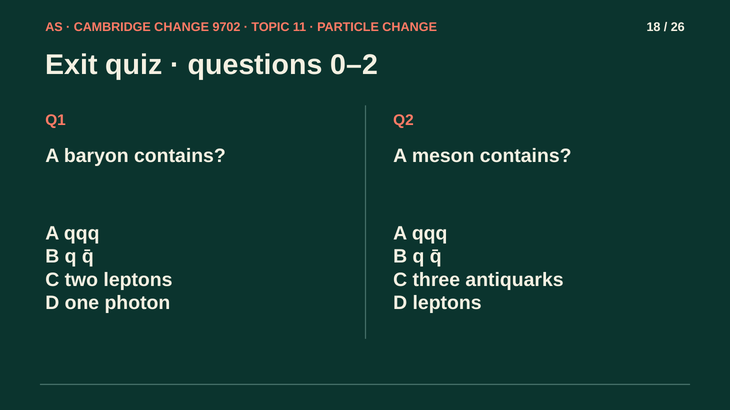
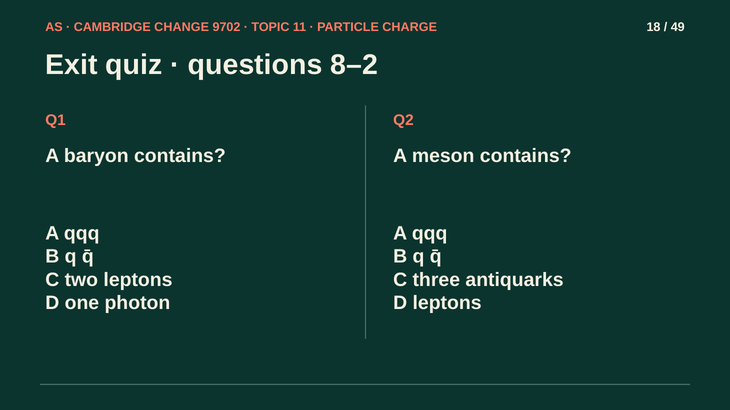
PARTICLE CHANGE: CHANGE -> CHARGE
26: 26 -> 49
0–2: 0–2 -> 8–2
